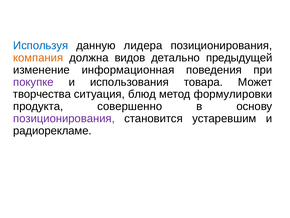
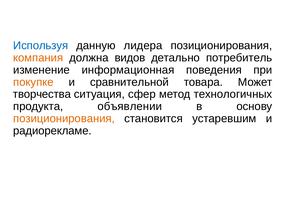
предыдущей: предыдущей -> потребитель
покупке colour: purple -> orange
использования: использования -> сравнительной
блюд: блюд -> сфер
формулировки: формулировки -> технологичных
совершенно: совершенно -> объявлении
позиционирования at (64, 118) colour: purple -> orange
